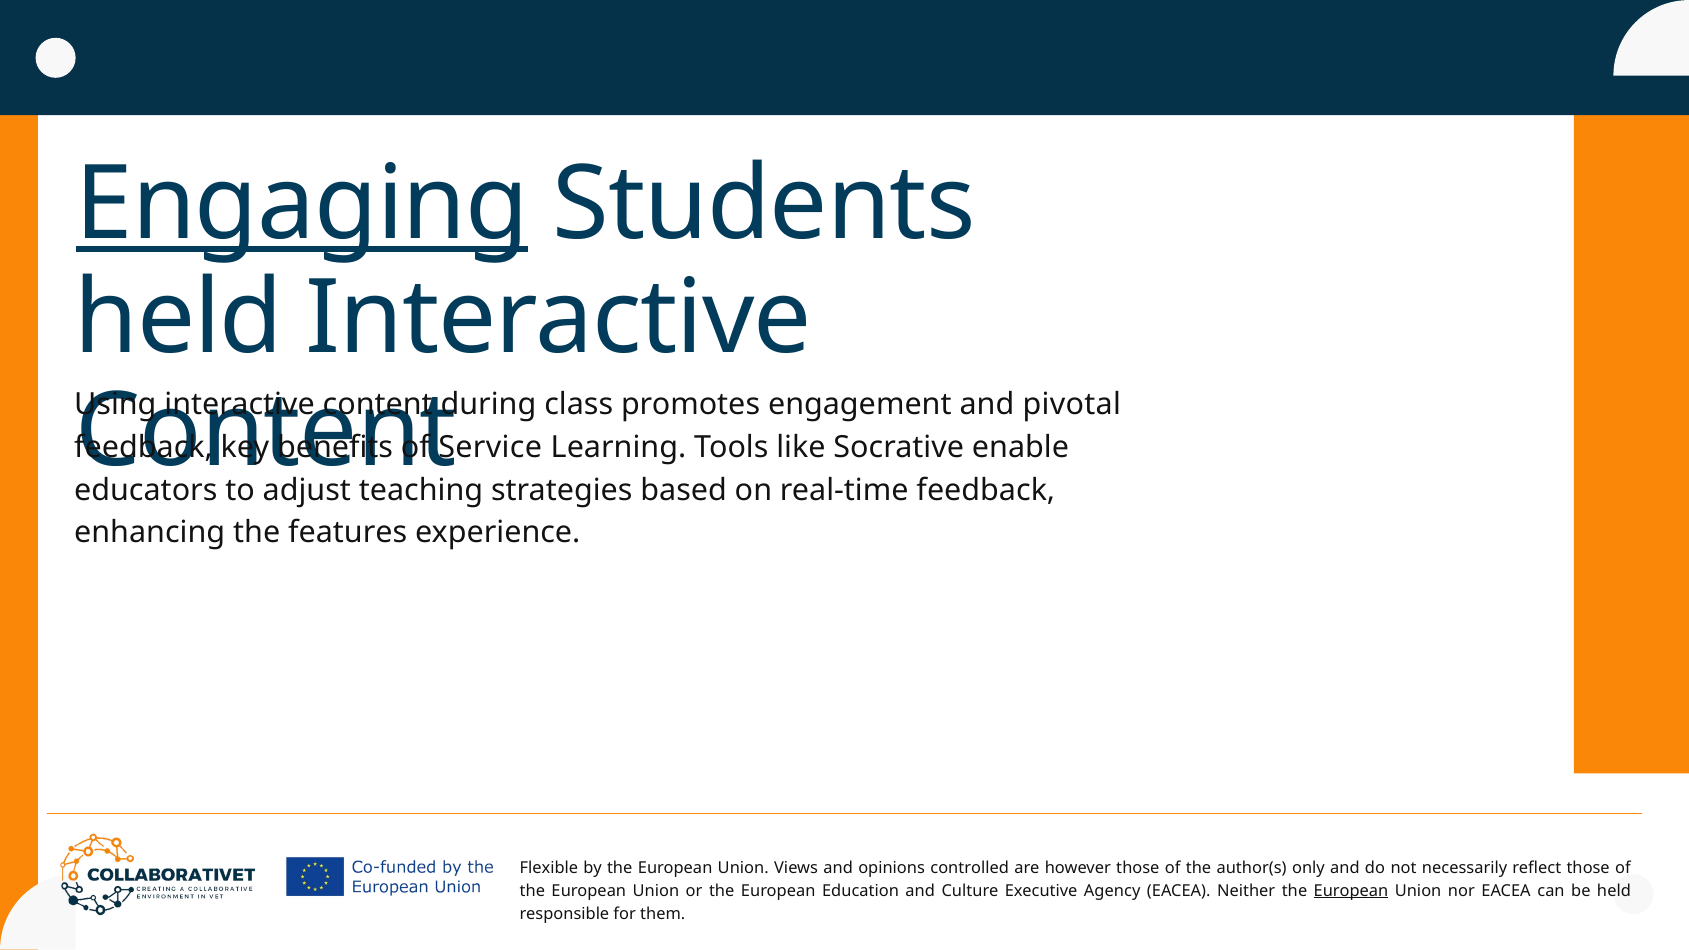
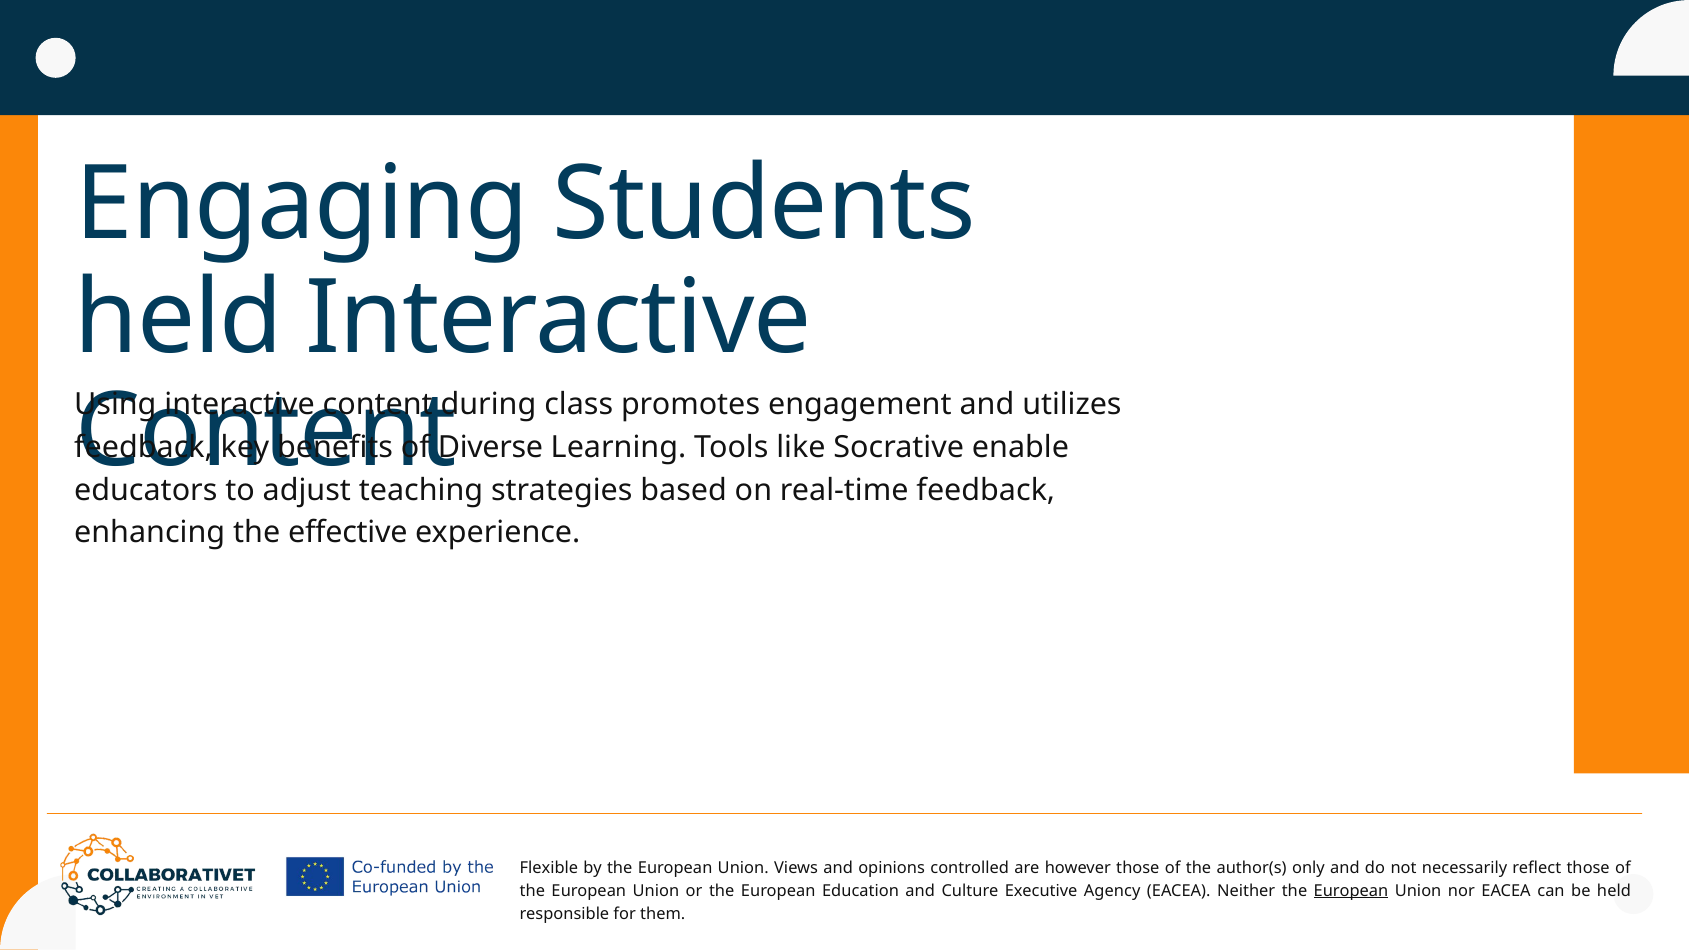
Engaging underline: present -> none
pivotal: pivotal -> utilizes
Service: Service -> Diverse
features: features -> effective
